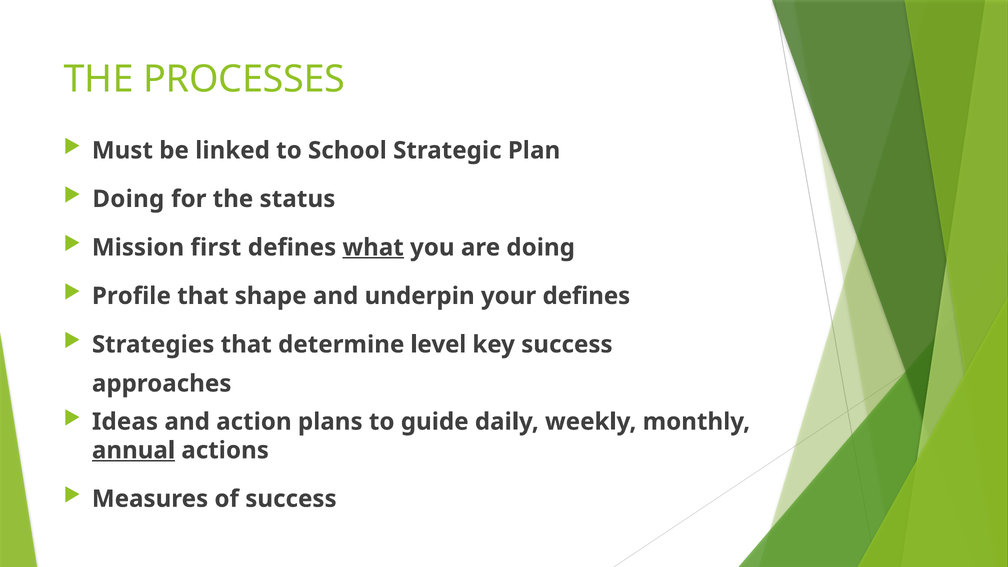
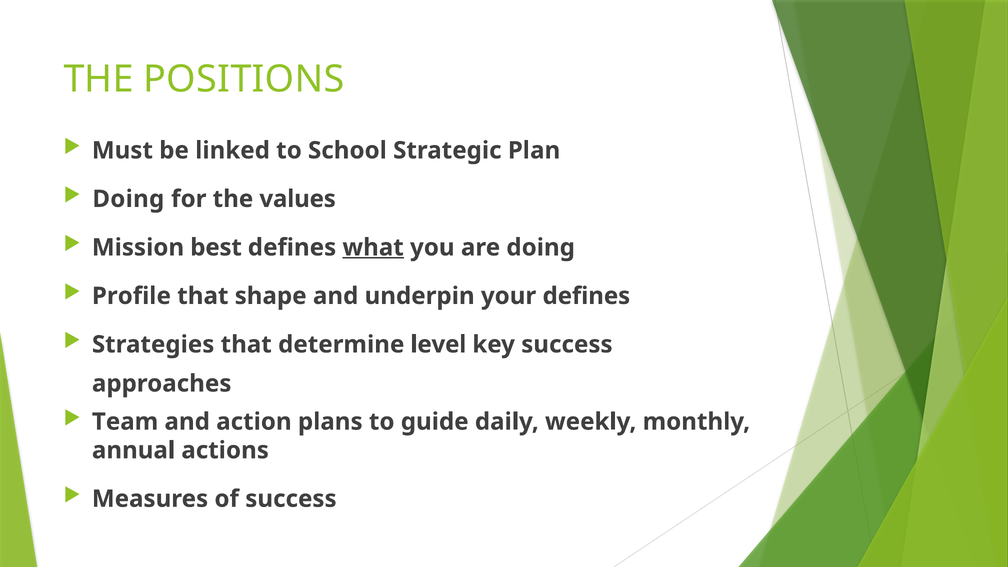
PROCESSES: PROCESSES -> POSITIONS
status: status -> values
first: first -> best
Ideas: Ideas -> Team
annual underline: present -> none
